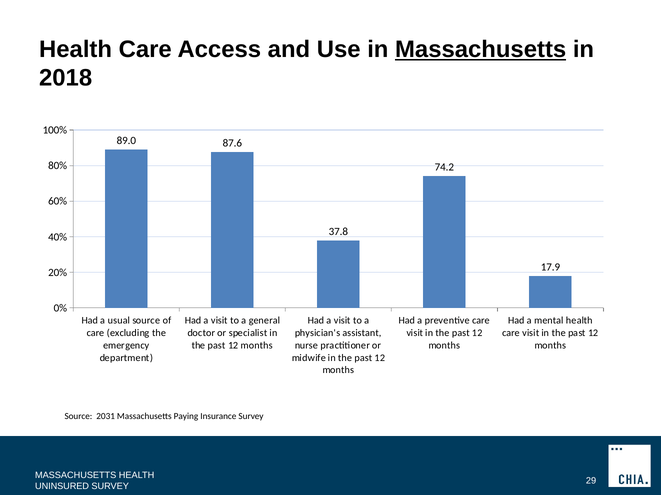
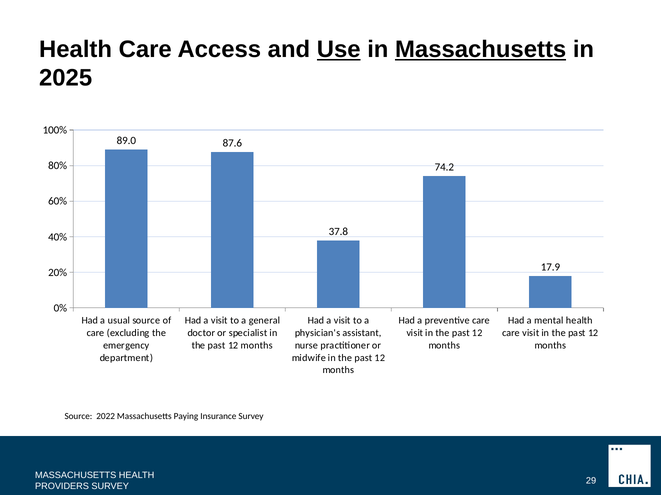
Use underline: none -> present
2018: 2018 -> 2025
2031: 2031 -> 2022
UNINSURED: UNINSURED -> PROVIDERS
